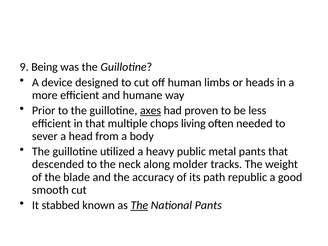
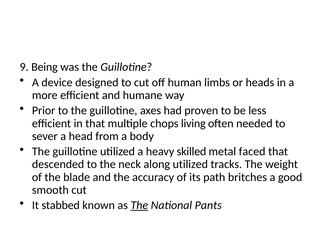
axes underline: present -> none
public: public -> skilled
metal pants: pants -> faced
along molder: molder -> utilized
republic: republic -> britches
